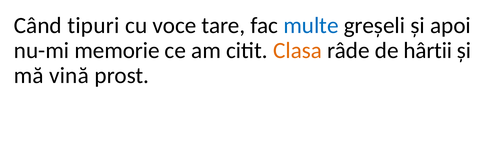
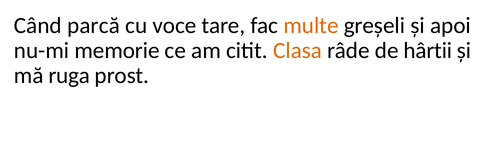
tipuri: tipuri -> parcă
multe colour: blue -> orange
vină: vină -> ruga
